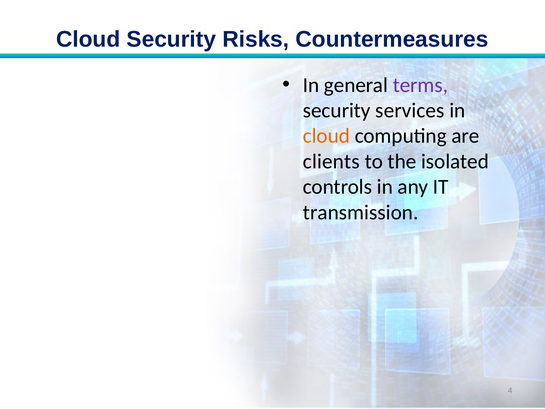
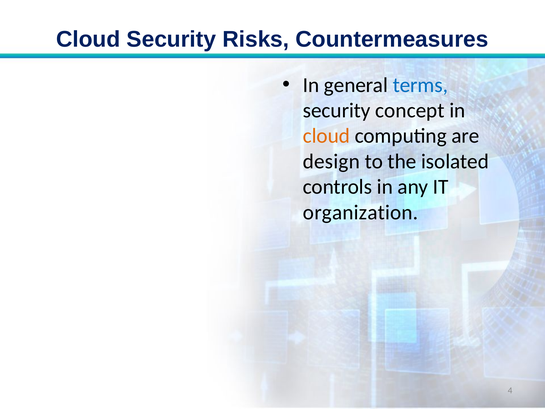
terms colour: purple -> blue
services: services -> concept
clients: clients -> design
transmission: transmission -> organization
